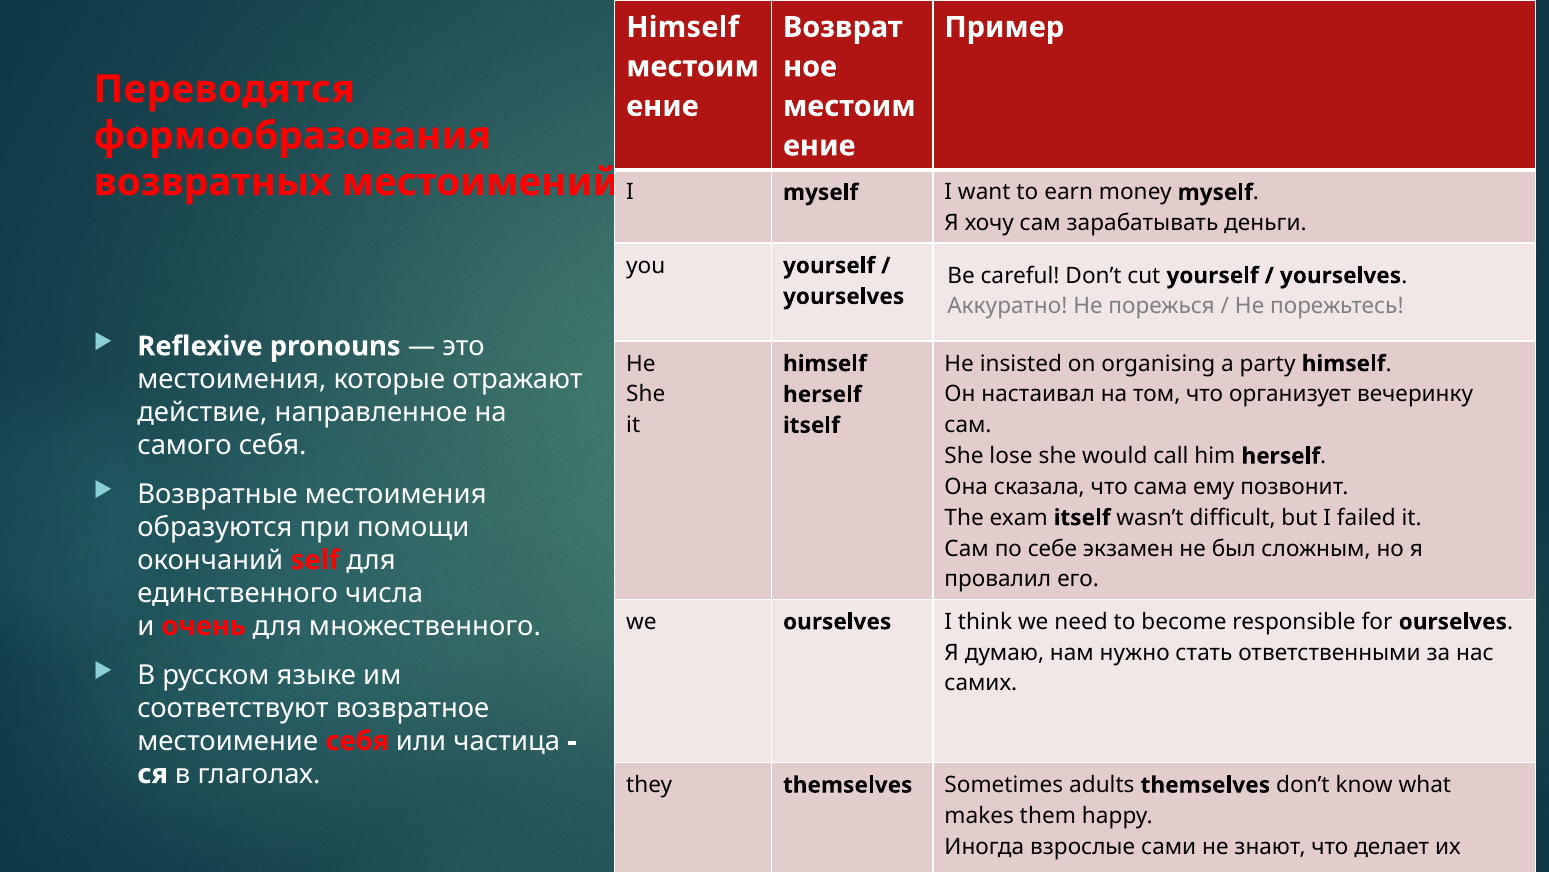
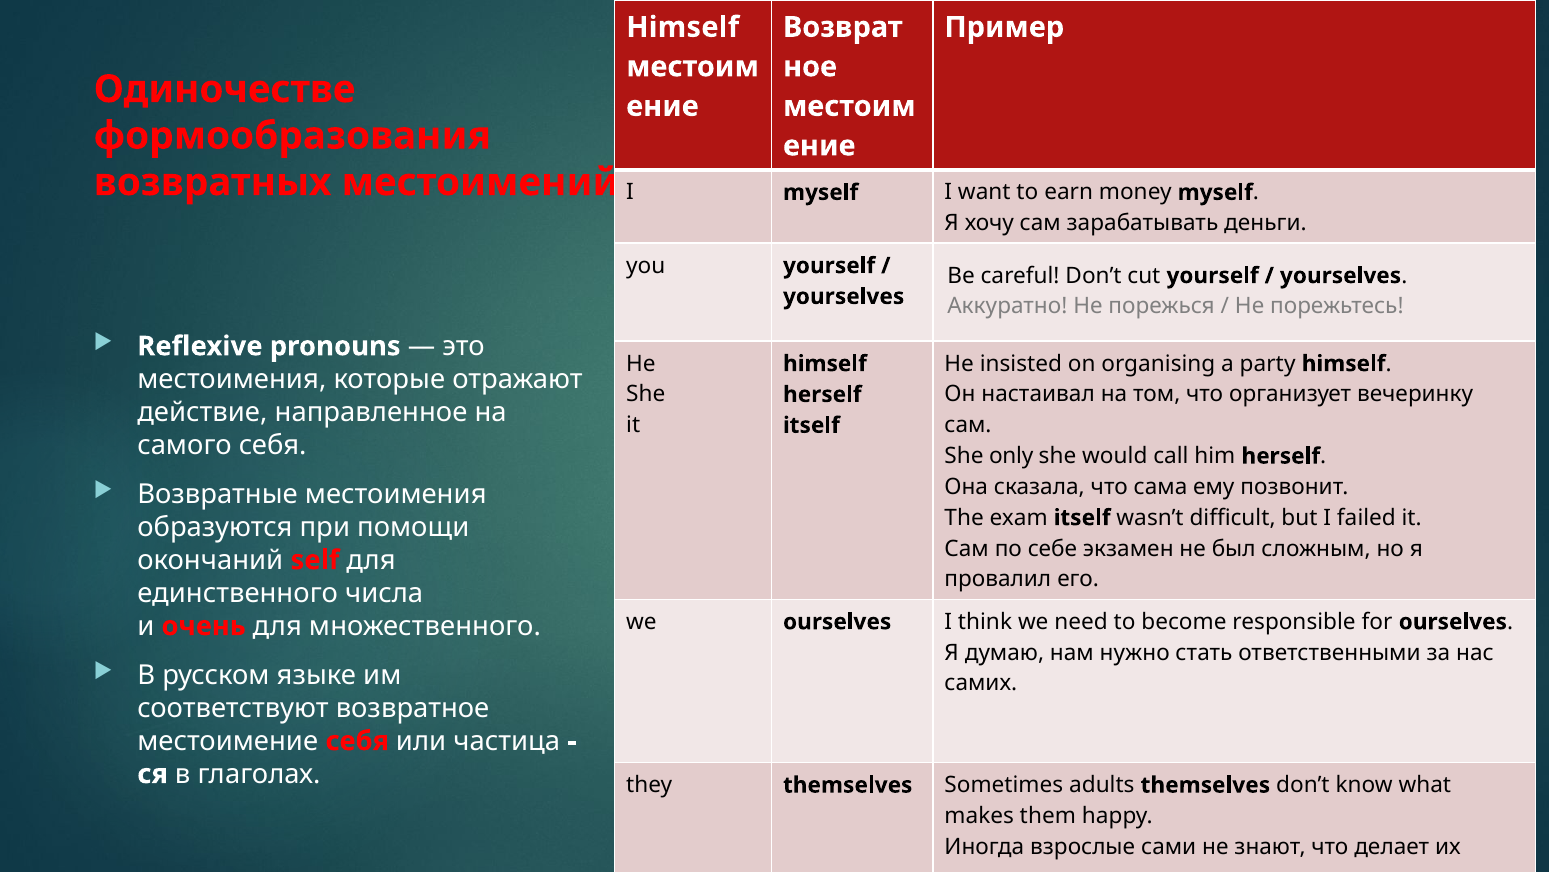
Переводятся: Переводятся -> Одиночестве
lose: lose -> only
